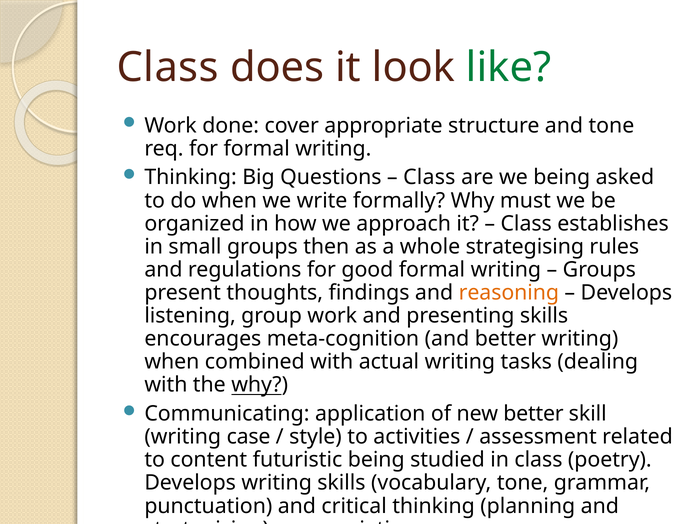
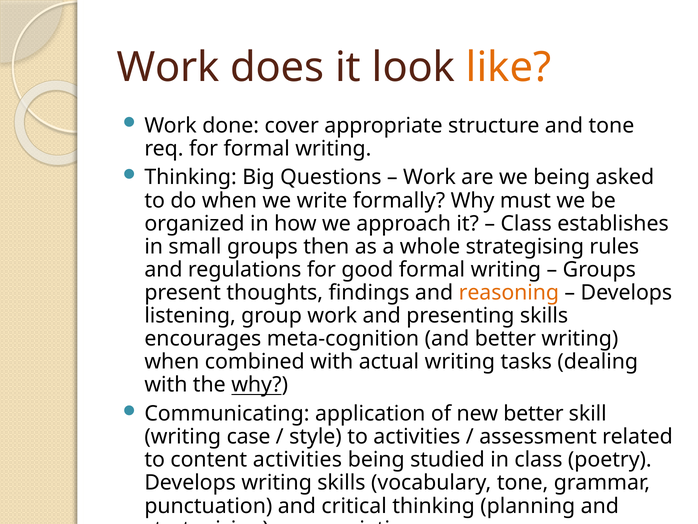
Class at (168, 68): Class -> Work
like colour: green -> orange
Class at (429, 177): Class -> Work
content futuristic: futuristic -> activities
